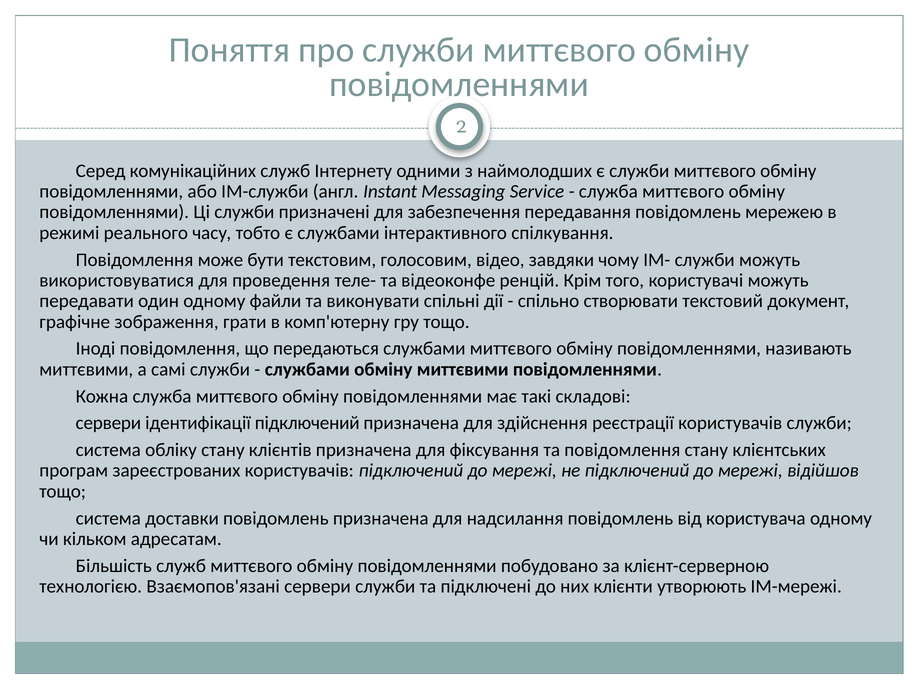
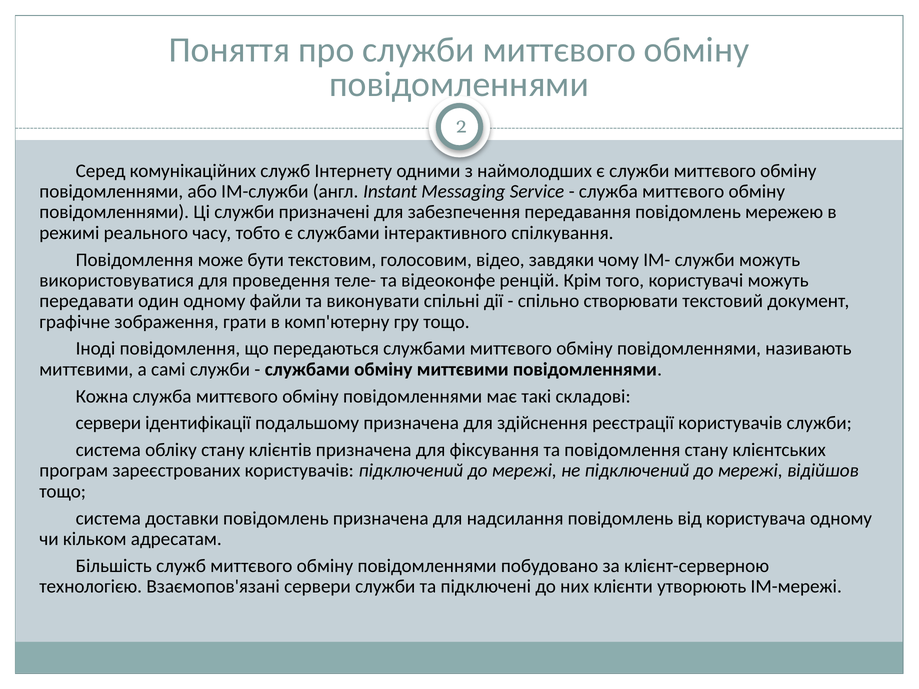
ідентифікації підключений: підключений -> подальшому
